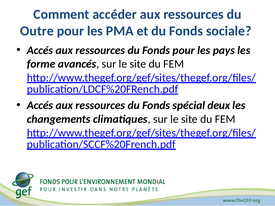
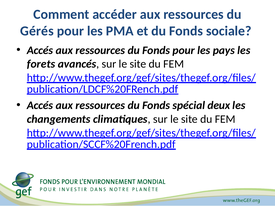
Outre: Outre -> Gérés
forme: forme -> forets
